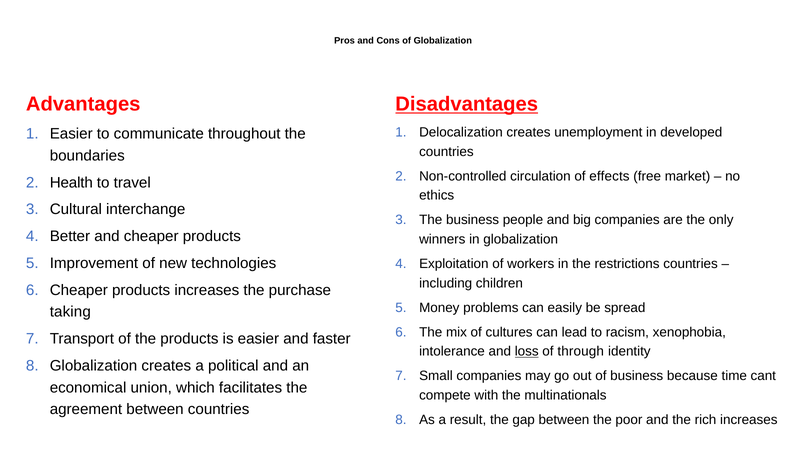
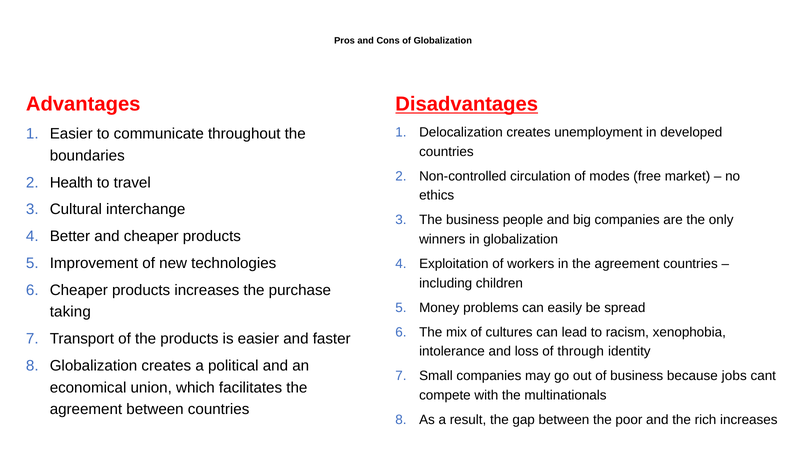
effects: effects -> modes
in the restrictions: restrictions -> agreement
loss underline: present -> none
time: time -> jobs
